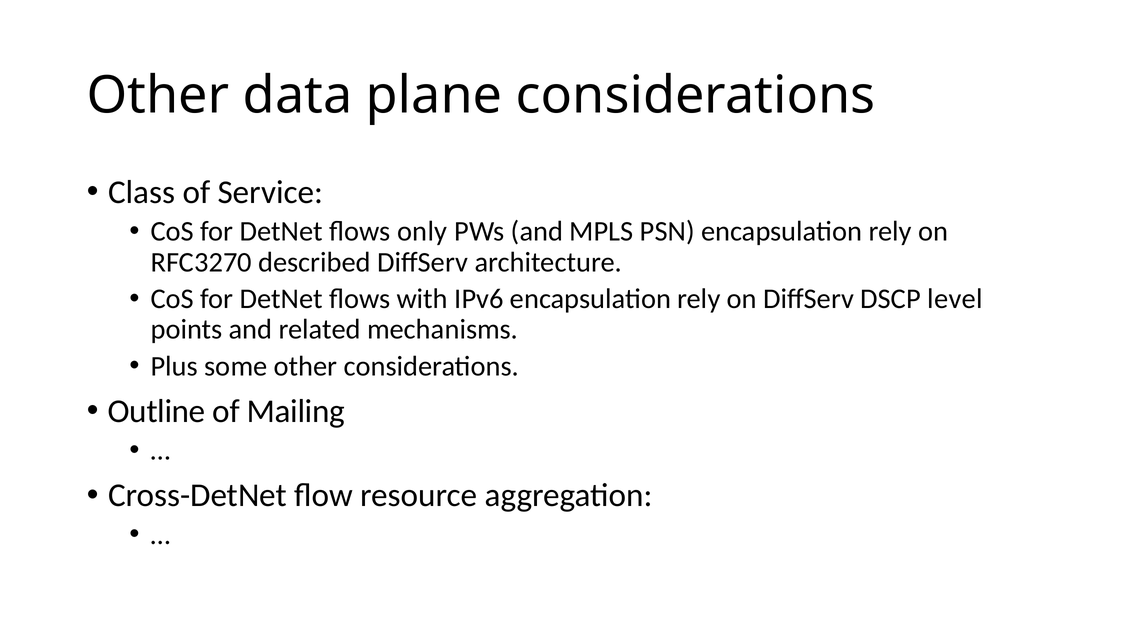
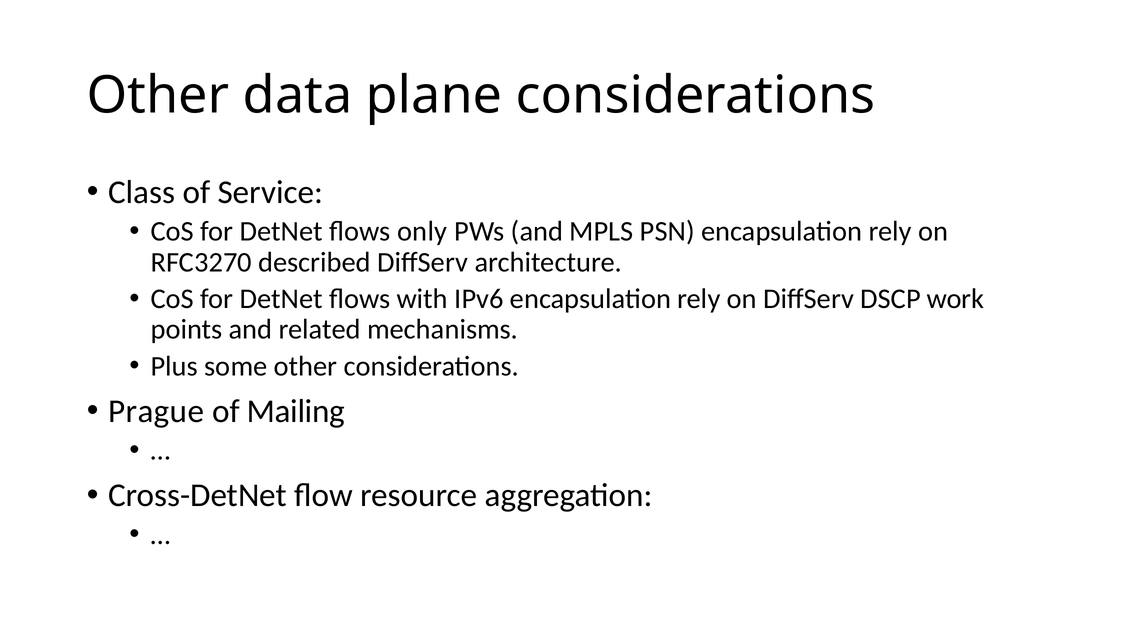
level: level -> work
Outline: Outline -> Prague
